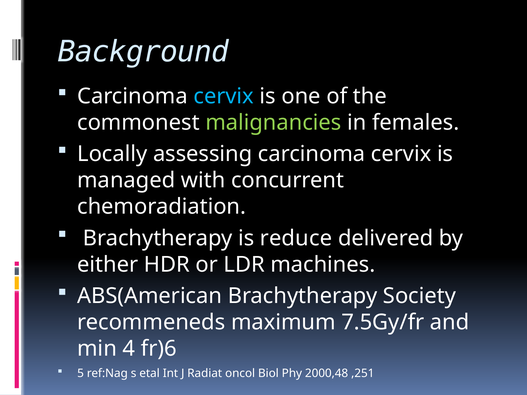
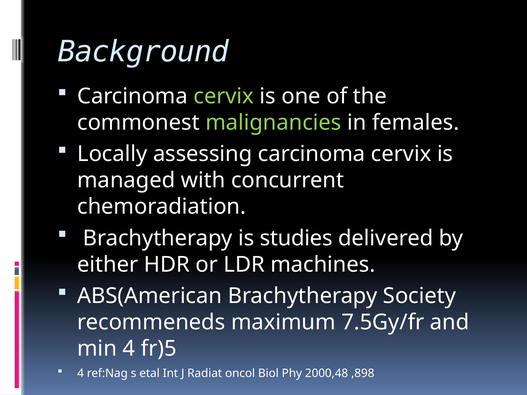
cervix at (224, 96) colour: light blue -> light green
reduce: reduce -> studies
fr)6: fr)6 -> fr)5
5 at (81, 373): 5 -> 4
,251: ,251 -> ,898
